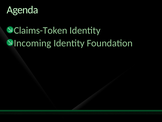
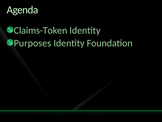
Incoming: Incoming -> Purposes
